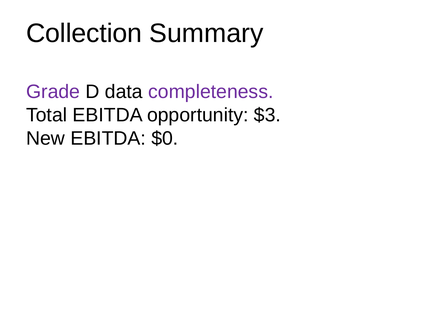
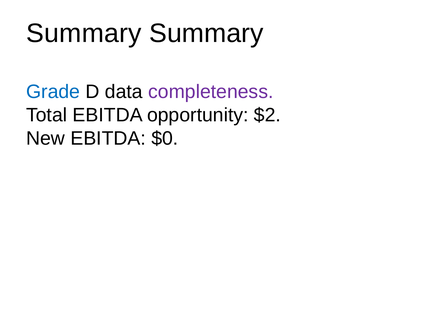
Collection at (84, 33): Collection -> Summary
Grade colour: purple -> blue
$3: $3 -> $2
